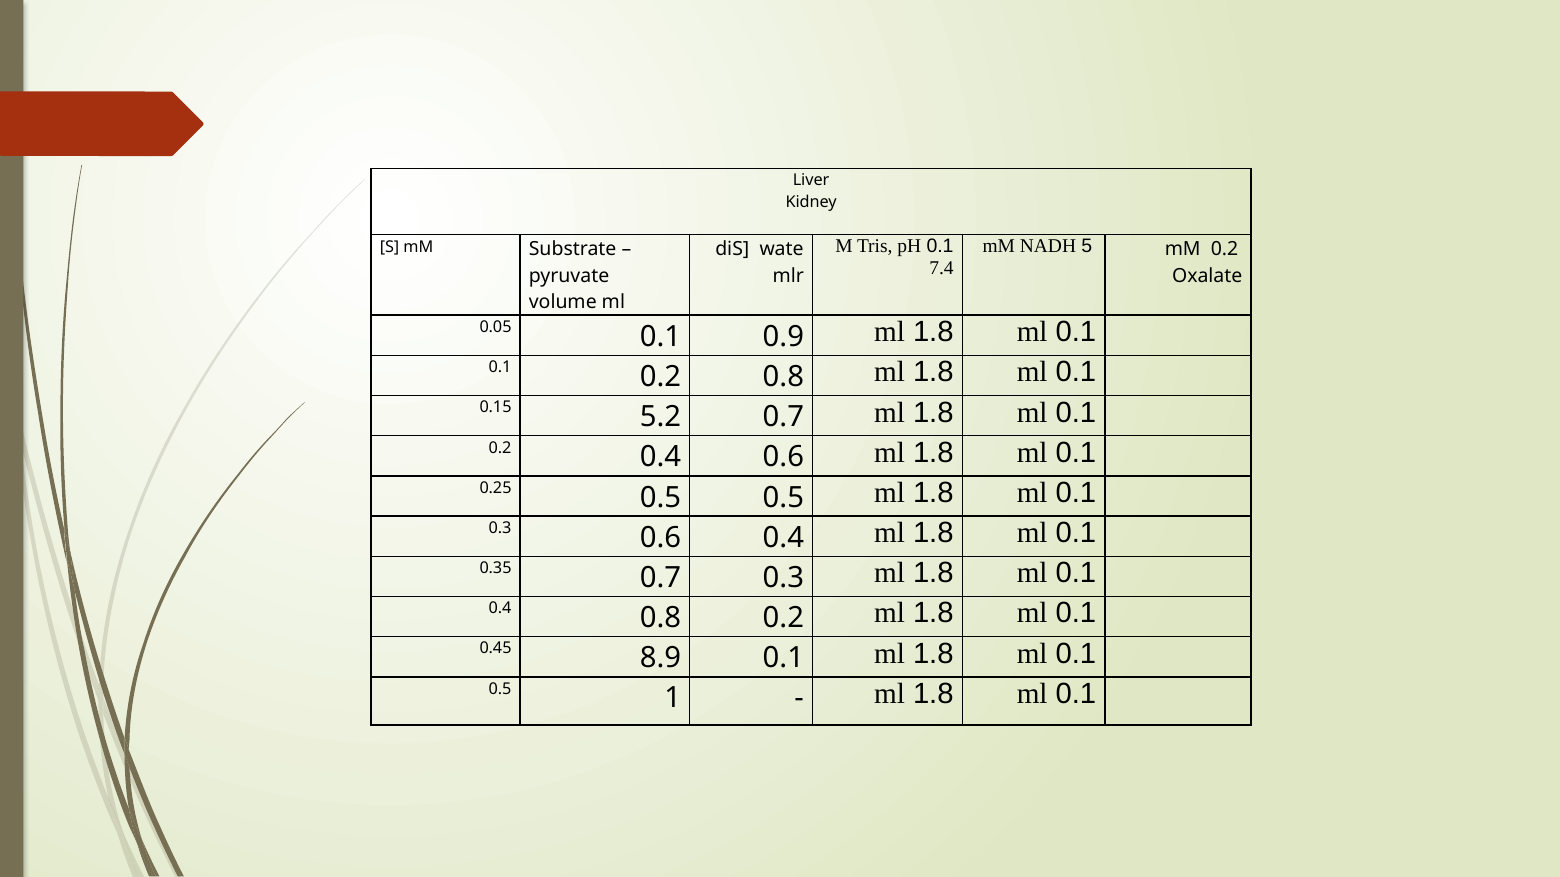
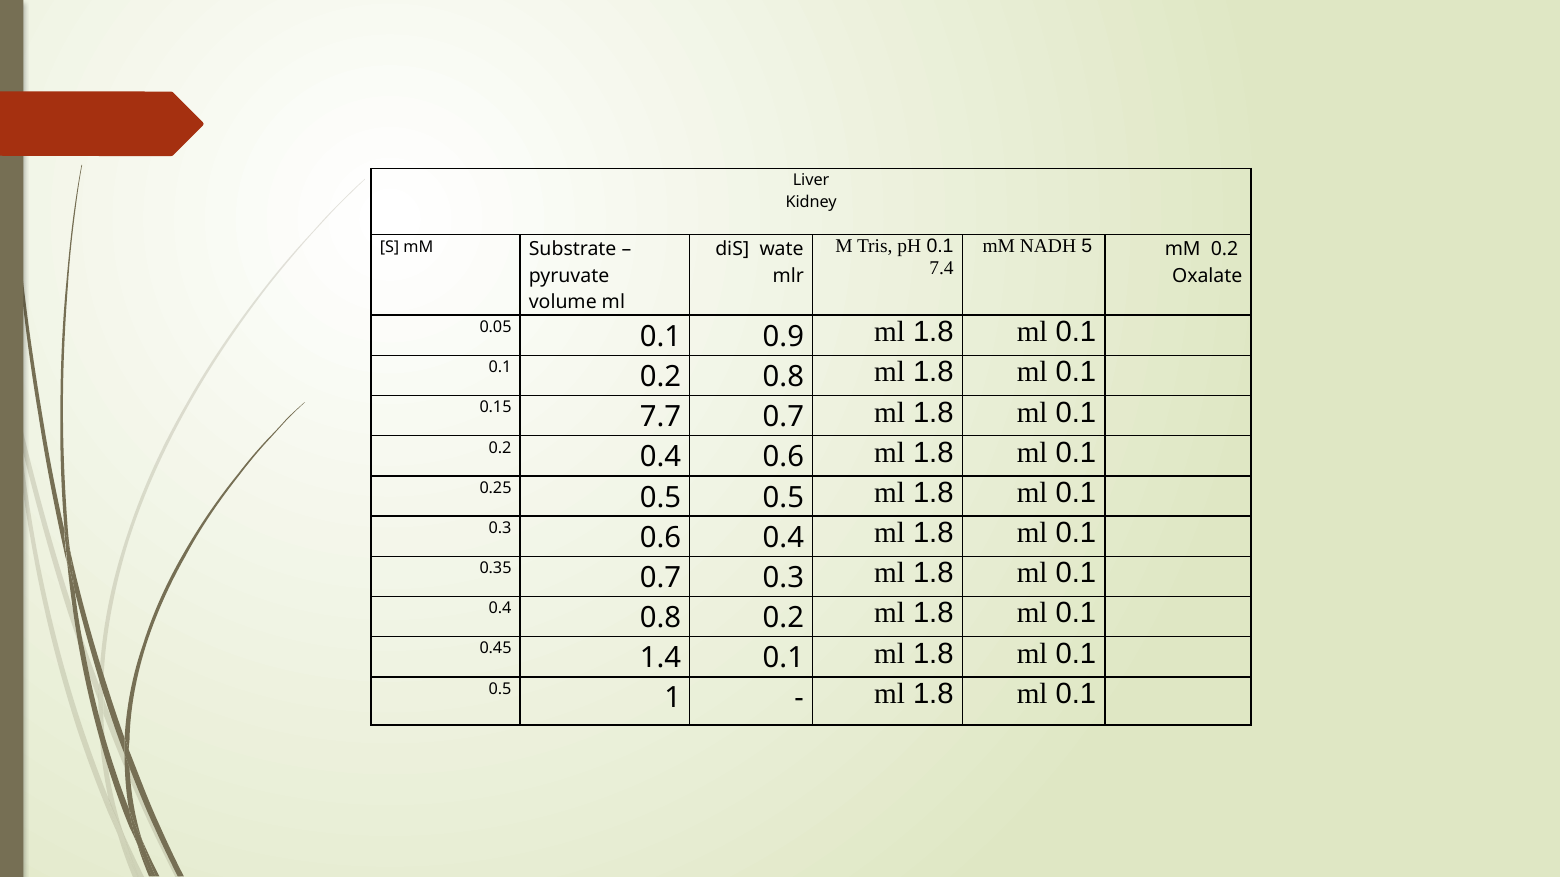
5.2: 5.2 -> 7.7
8.9: 8.9 -> 1.4
